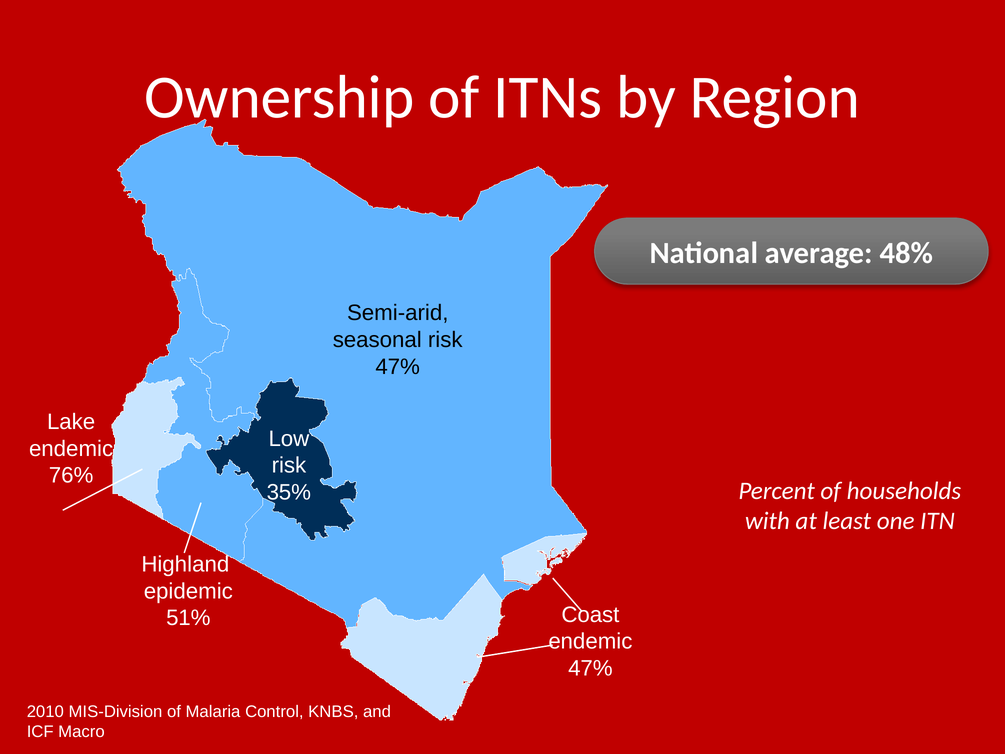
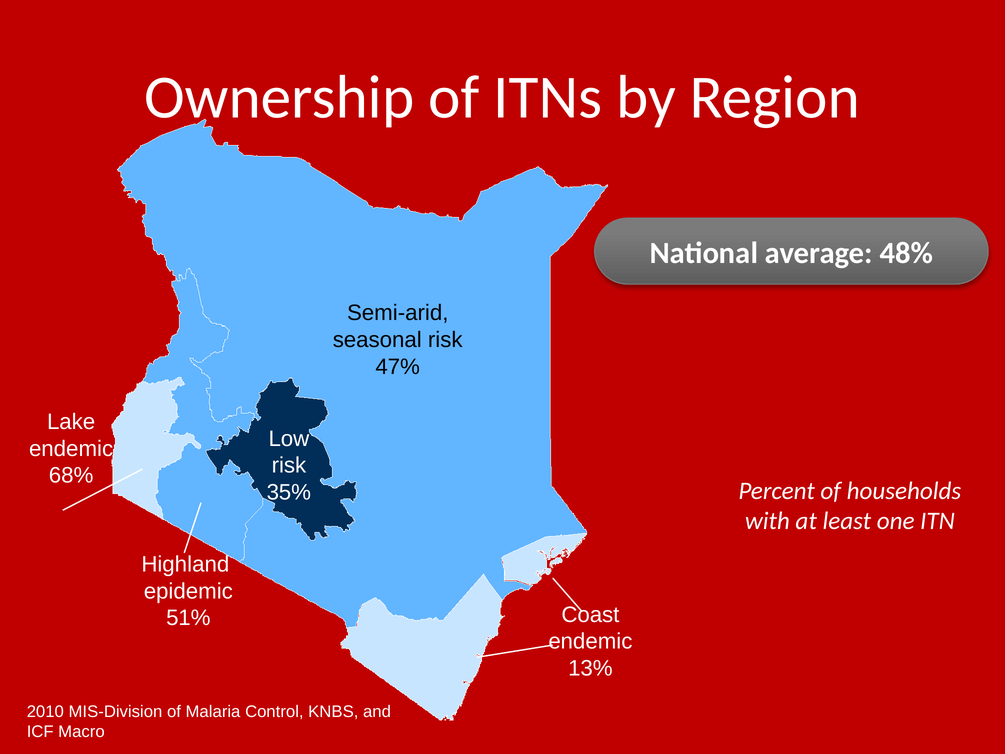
76%: 76% -> 68%
47% at (590, 668): 47% -> 13%
